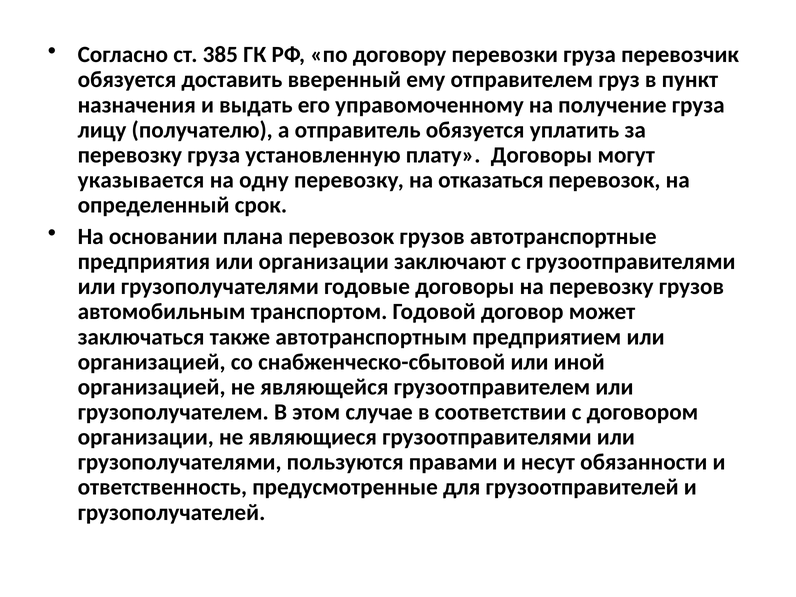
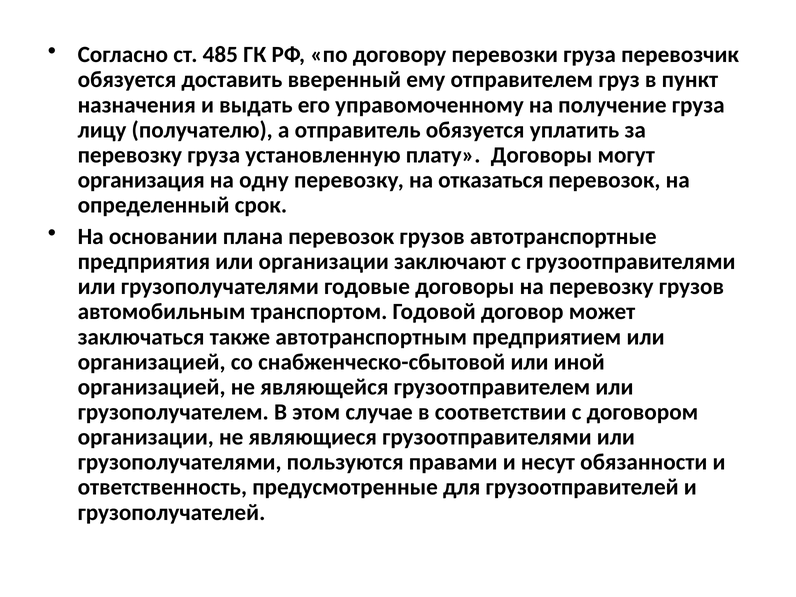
385: 385 -> 485
указывается: указывается -> организация
